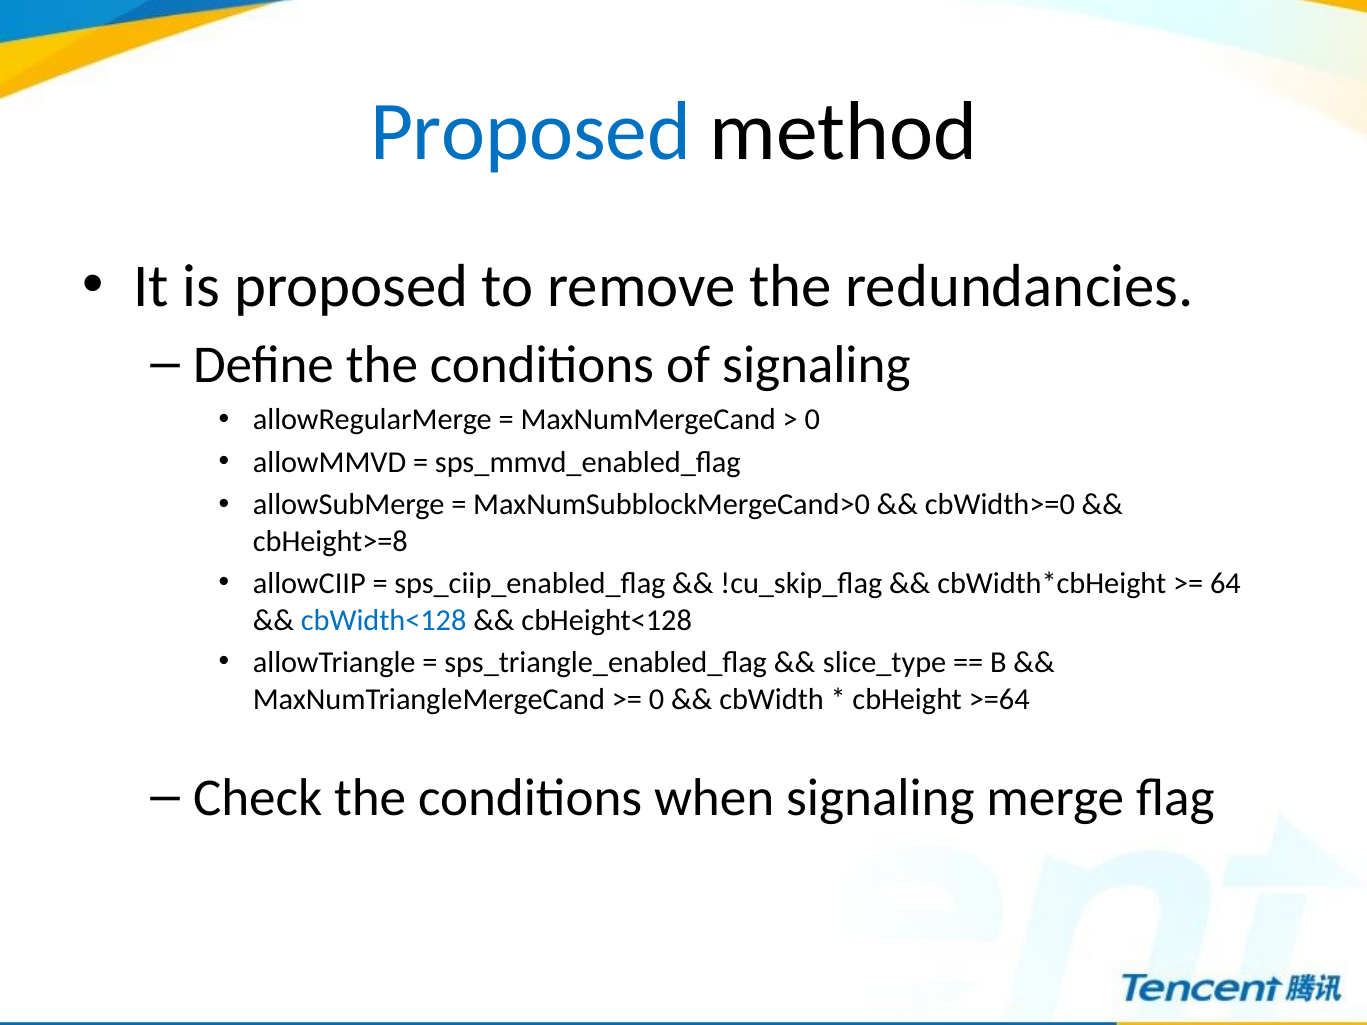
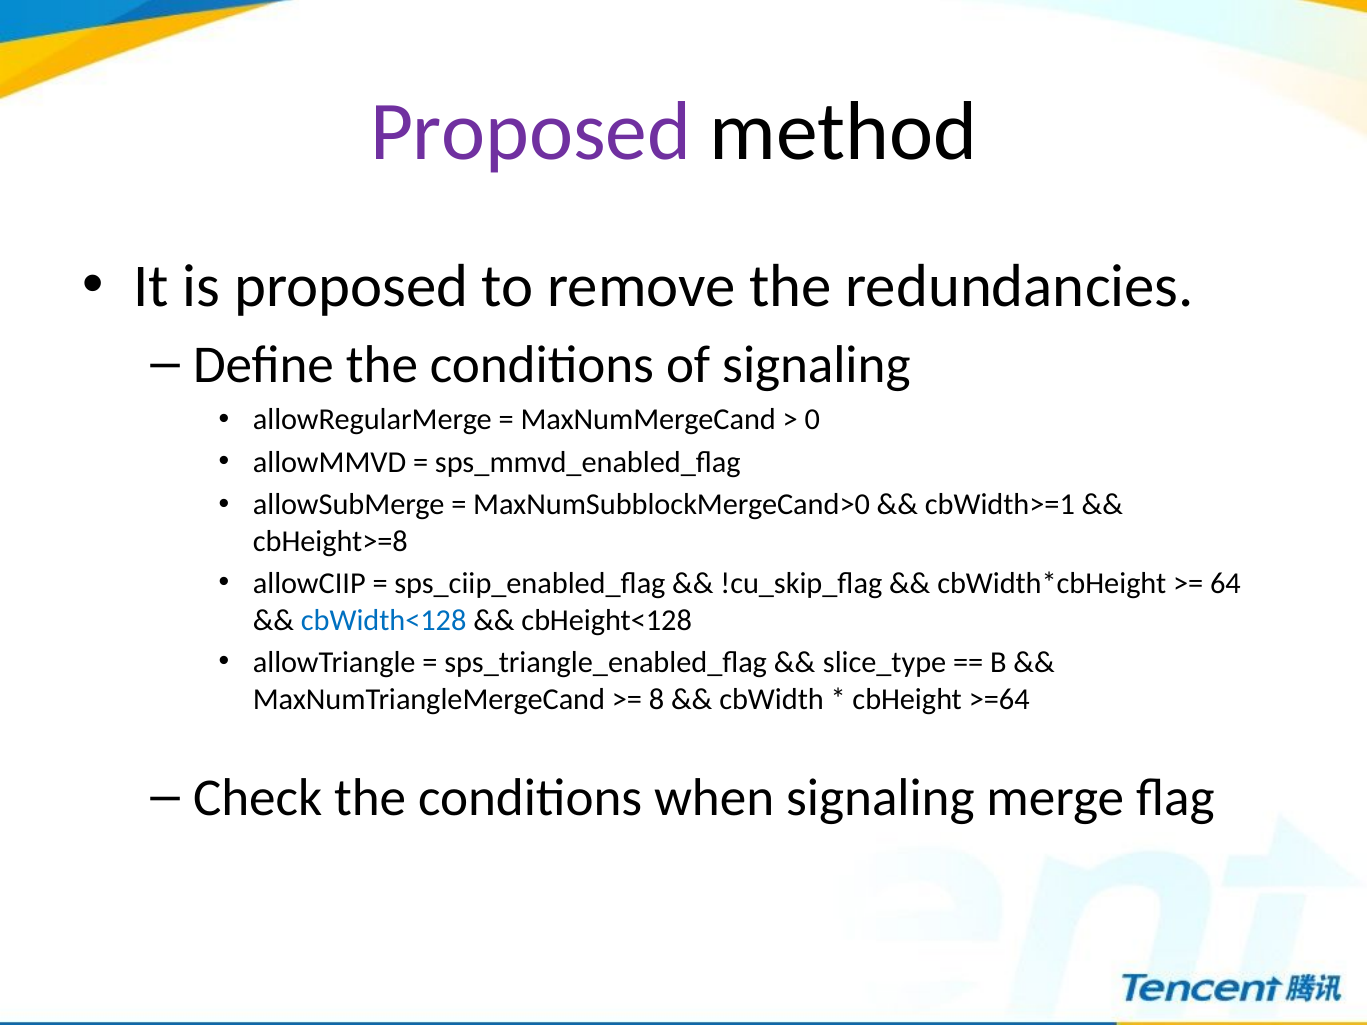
Proposed at (530, 132) colour: blue -> purple
cbWidth>=0: cbWidth>=0 -> cbWidth>=1
0 at (657, 699): 0 -> 8
